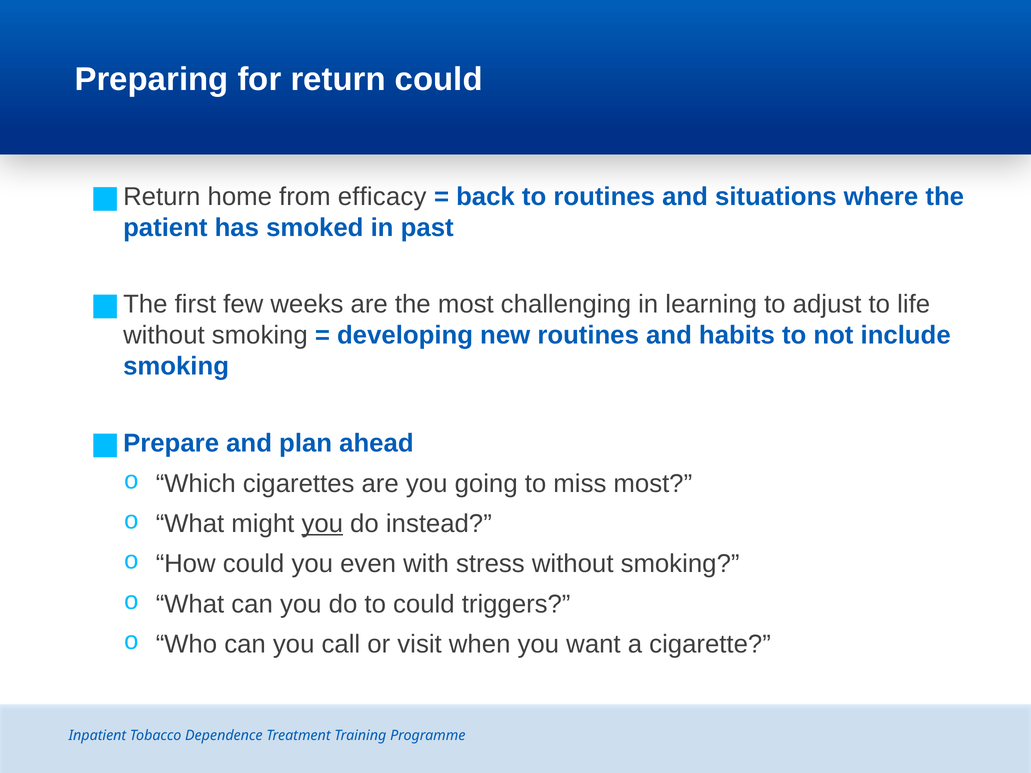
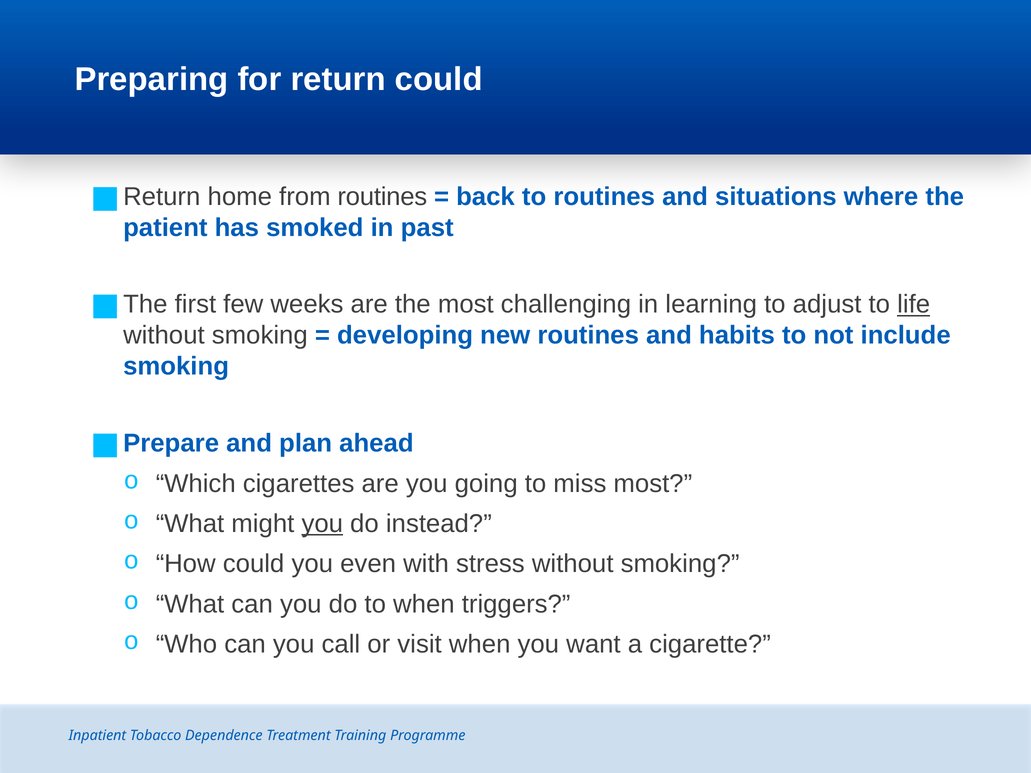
from efficacy: efficacy -> routines
life underline: none -> present
to could: could -> when
